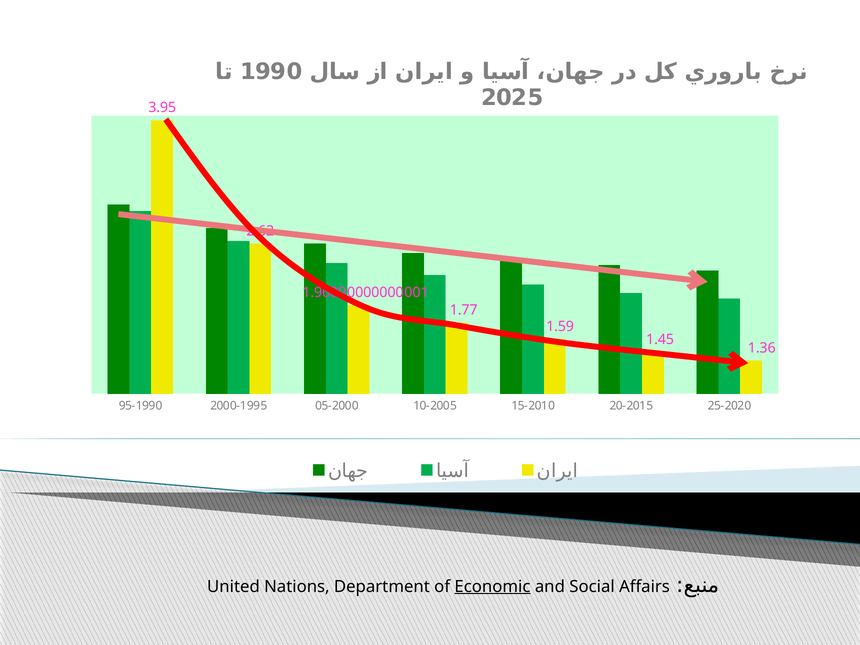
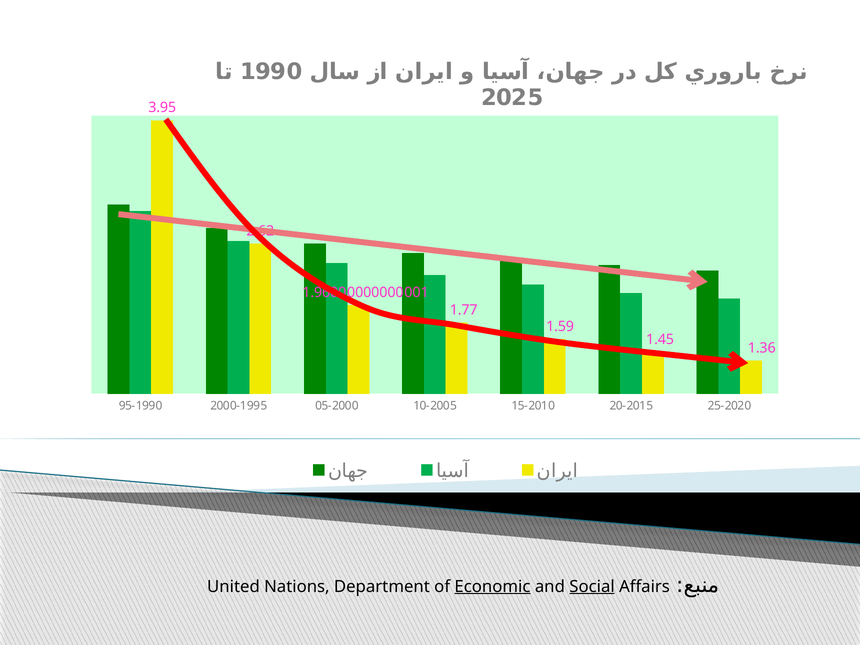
Social underline: none -> present
